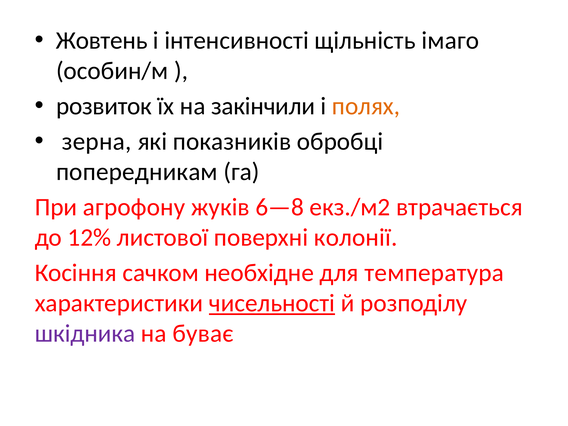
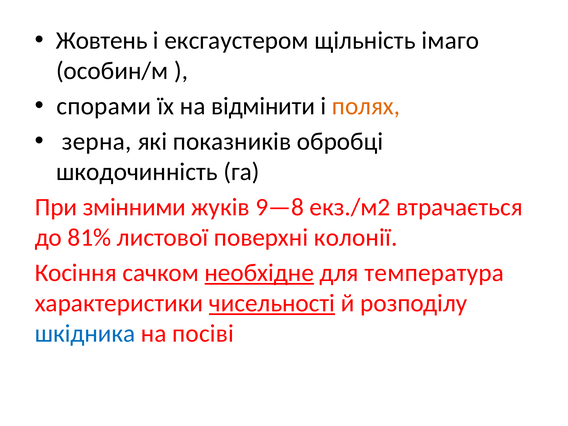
інтенсивності: інтенсивності -> ексгаустером
розвиток: розвиток -> спорами
закінчили: закінчили -> відмінити
попередникам: попередникам -> шкодочинність
агрофону: агрофону -> змінними
6—8: 6—8 -> 9—8
12%: 12% -> 81%
необхідне underline: none -> present
шкідника colour: purple -> blue
буває: буває -> посіві
